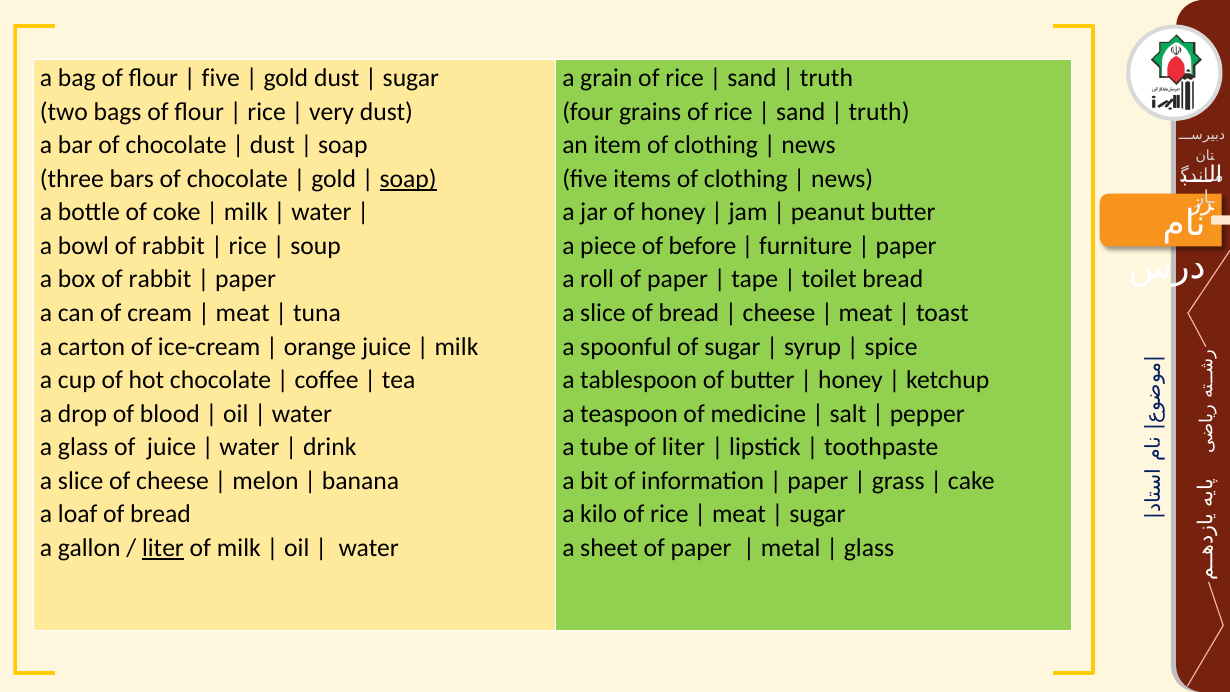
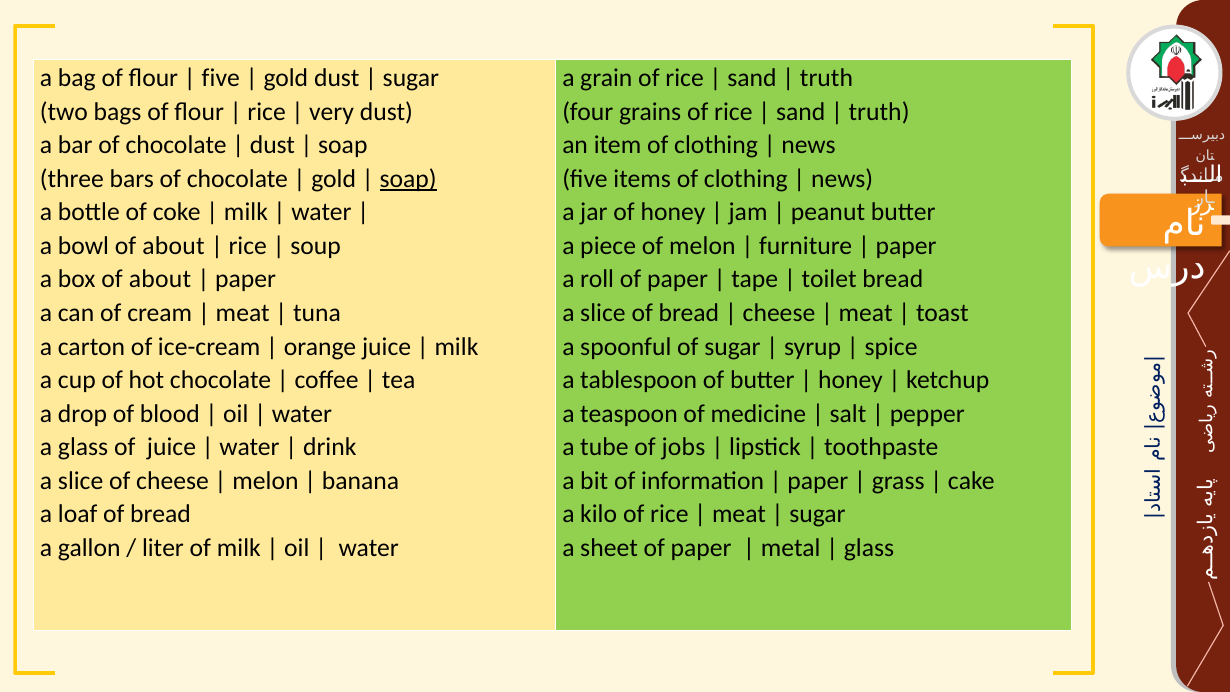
bowl of rabbit: rabbit -> about
of before: before -> melon
box of rabbit: rabbit -> about
of liter: liter -> jobs
liter at (163, 548) underline: present -> none
